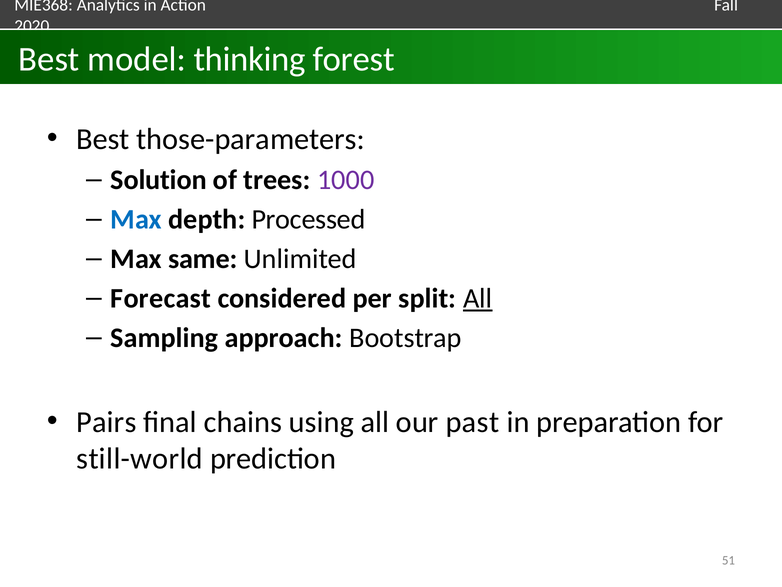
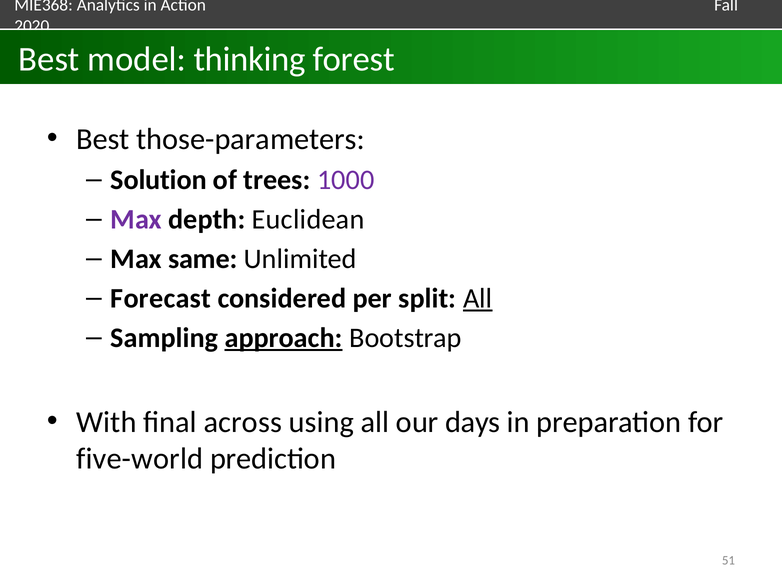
Max at (136, 219) colour: blue -> purple
Processed: Processed -> Euclidean
approach underline: none -> present
Pairs: Pairs -> With
chains: chains -> across
past: past -> days
still-world: still-world -> five-world
